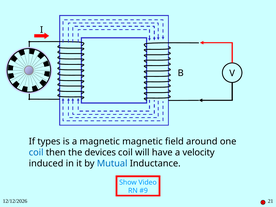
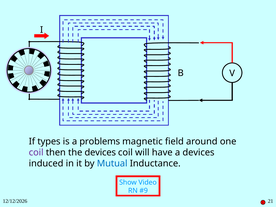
a magnetic: magnetic -> problems
coil at (36, 152) colour: blue -> purple
a velocity: velocity -> devices
